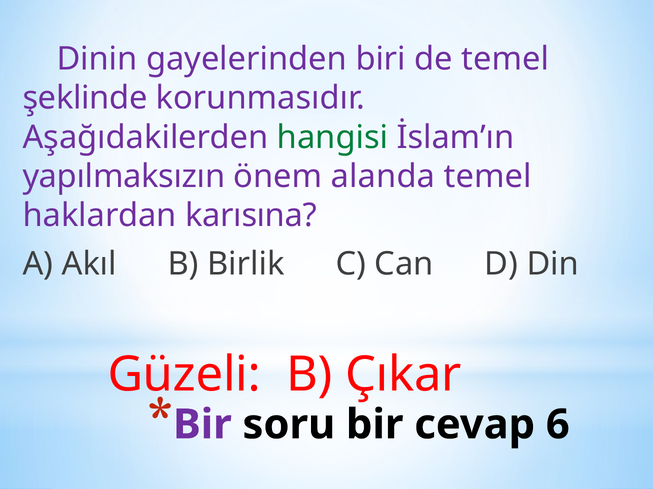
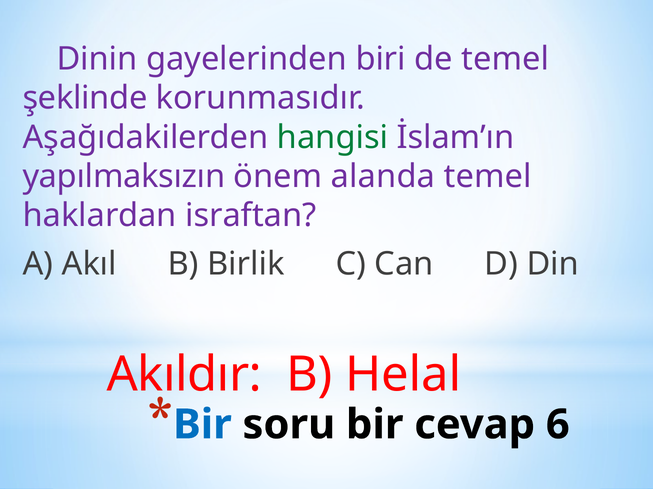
karısına: karısına -> israftan
Güzeli: Güzeli -> Akıldır
Çıkar: Çıkar -> Helal
Bir at (202, 425) colour: purple -> blue
